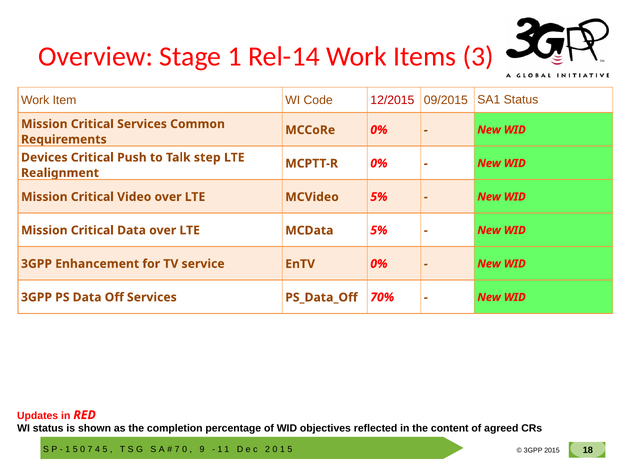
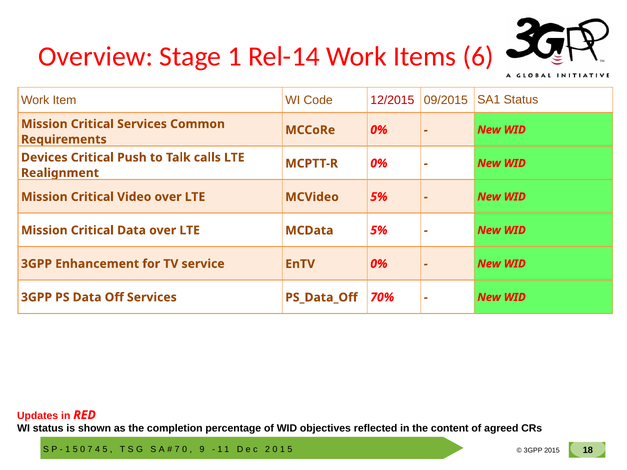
3: 3 -> 6
step: step -> calls
